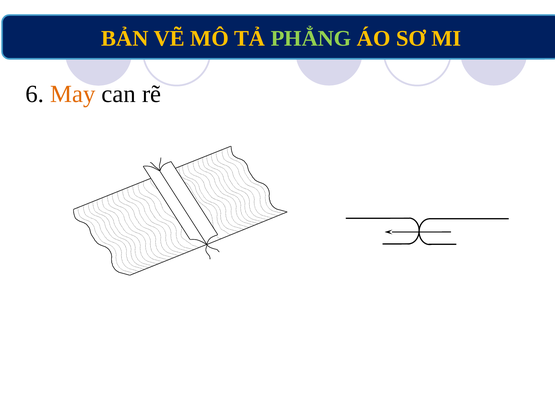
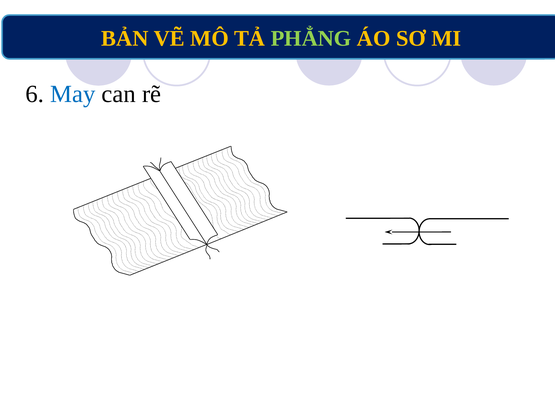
May colour: orange -> blue
